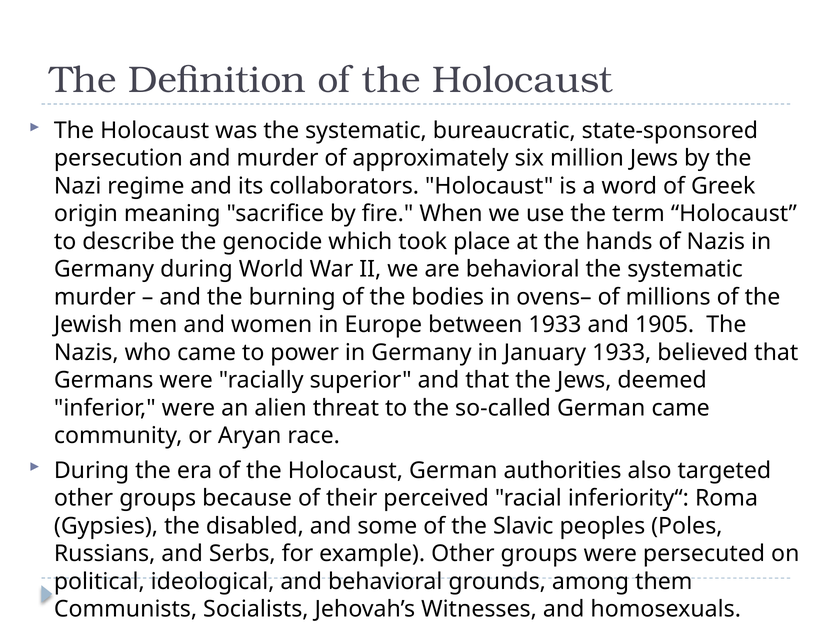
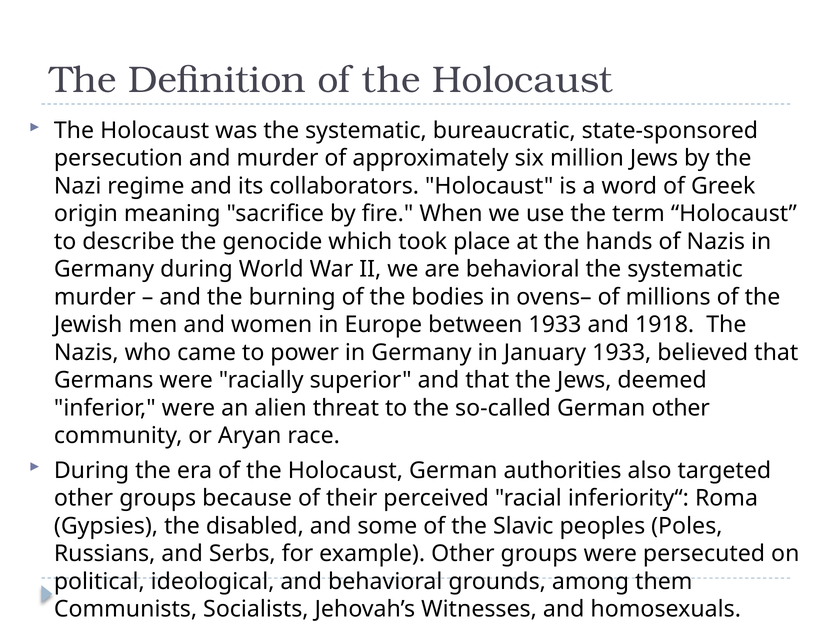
1905: 1905 -> 1918
German came: came -> other
